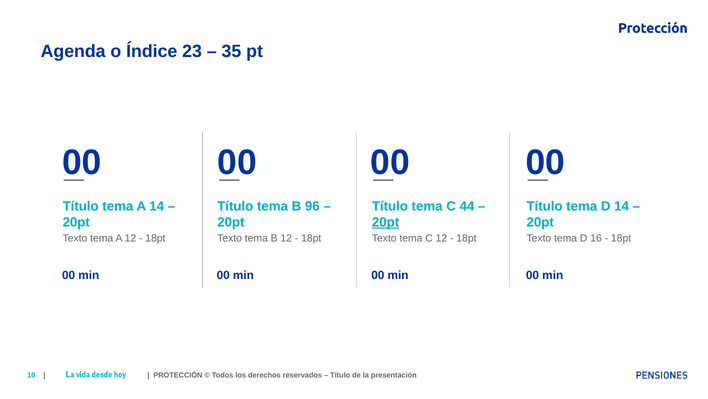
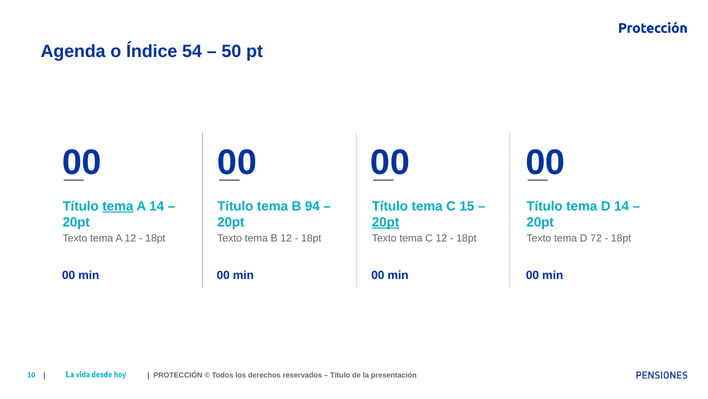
23: 23 -> 54
35: 35 -> 50
tema at (118, 206) underline: none -> present
96: 96 -> 94
44: 44 -> 15
16: 16 -> 72
